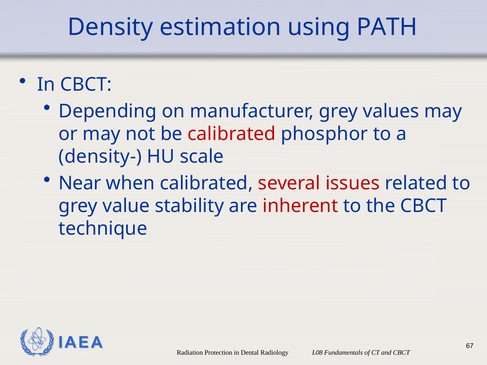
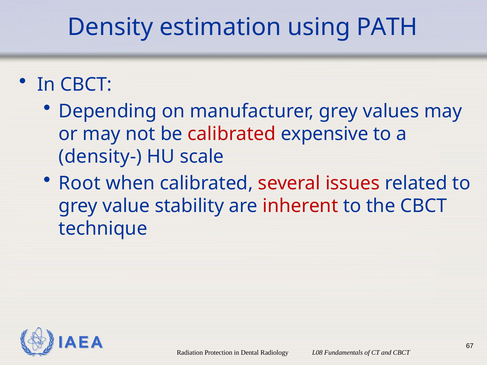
phosphor: phosphor -> expensive
Near: Near -> Root
